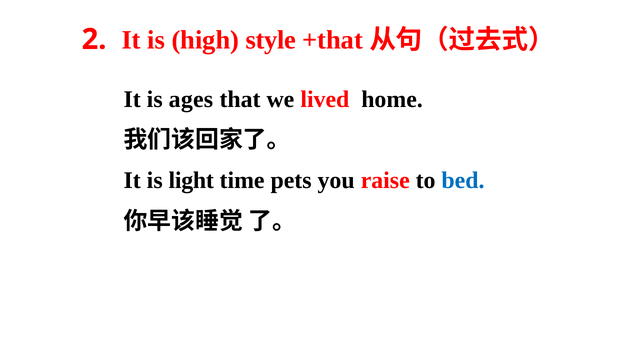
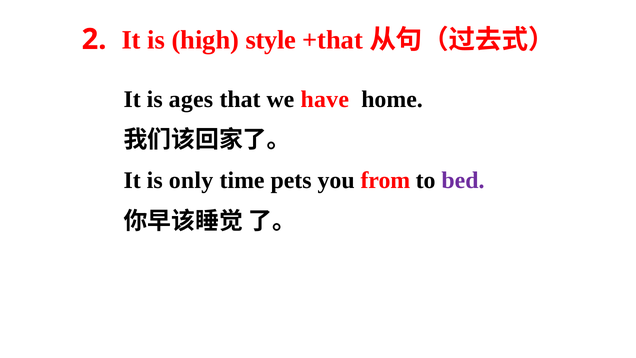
lived: lived -> have
light: light -> only
raise: raise -> from
bed colour: blue -> purple
